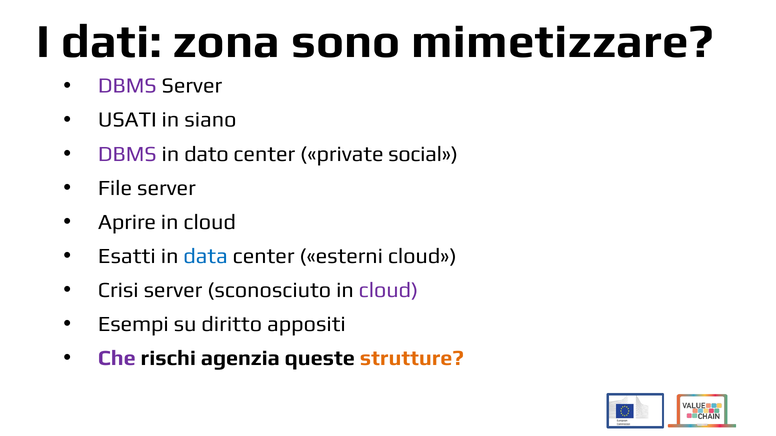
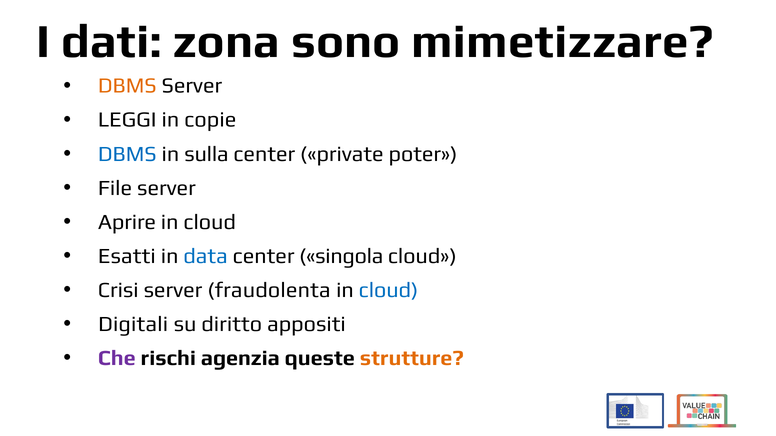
DBMS at (127, 86) colour: purple -> orange
USATI: USATI -> LEGGI
siano: siano -> copie
DBMS at (127, 154) colour: purple -> blue
dato: dato -> sulla
social: social -> poter
esterni: esterni -> singola
sconosciuto: sconosciuto -> fraudolenta
cloud at (388, 290) colour: purple -> blue
Esempi: Esempi -> Digitali
